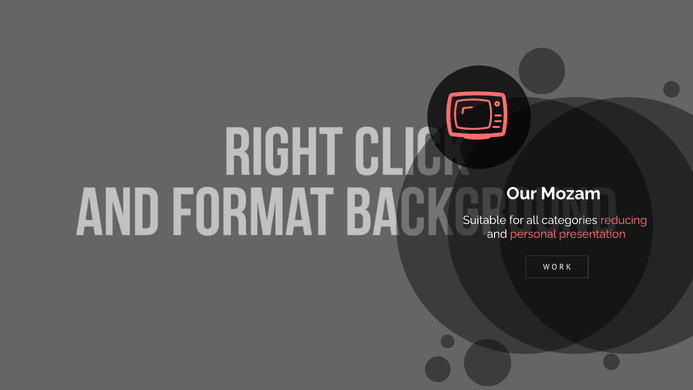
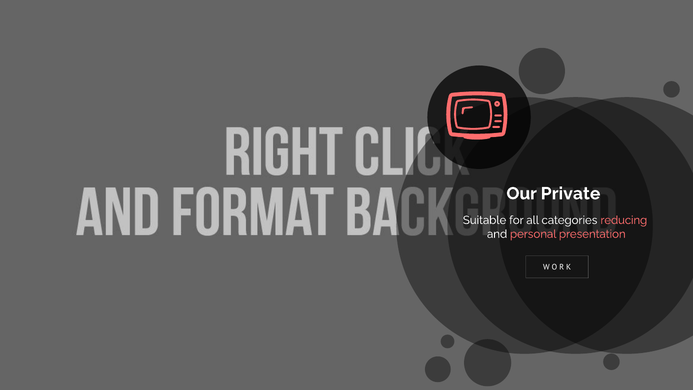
Mozam: Mozam -> Private
